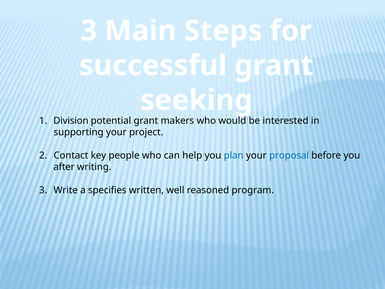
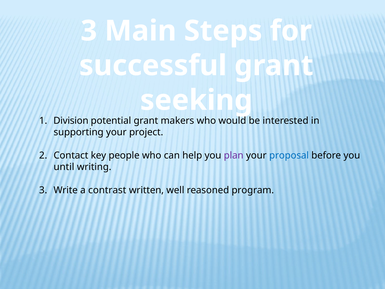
plan colour: blue -> purple
after: after -> until
specifies: specifies -> contrast
